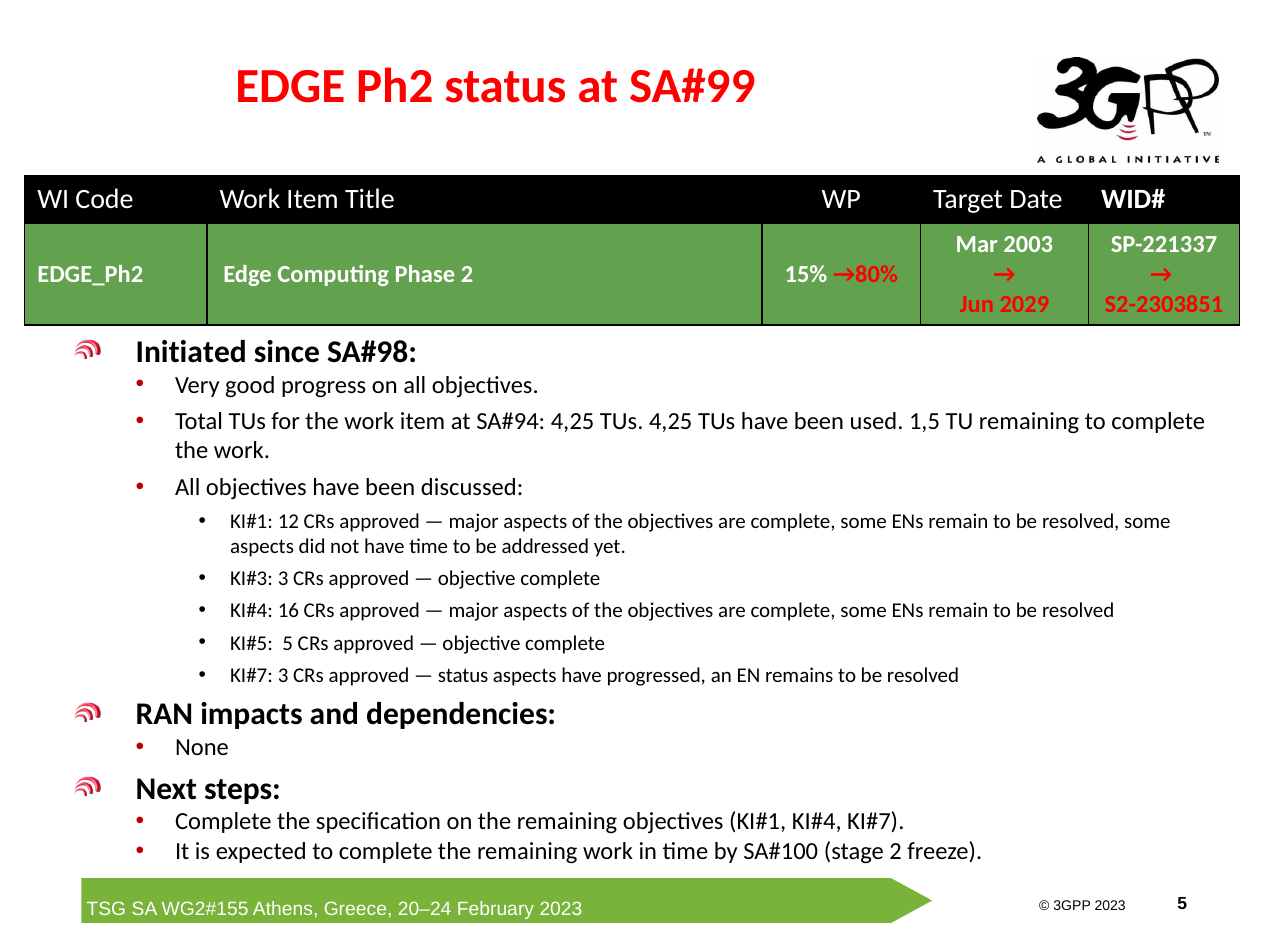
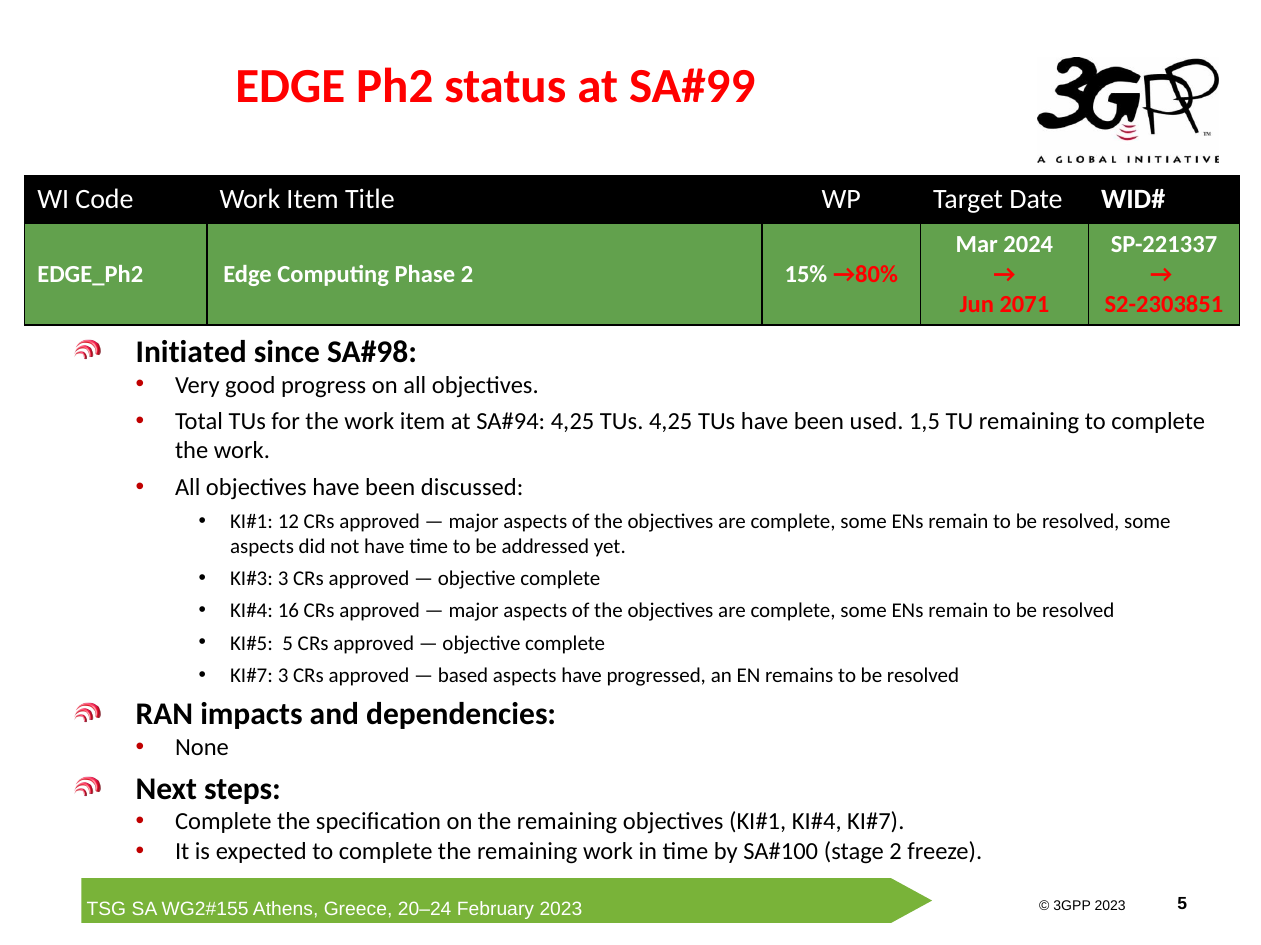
2003: 2003 -> 2024
2029: 2029 -> 2071
status at (463, 676): status -> based
